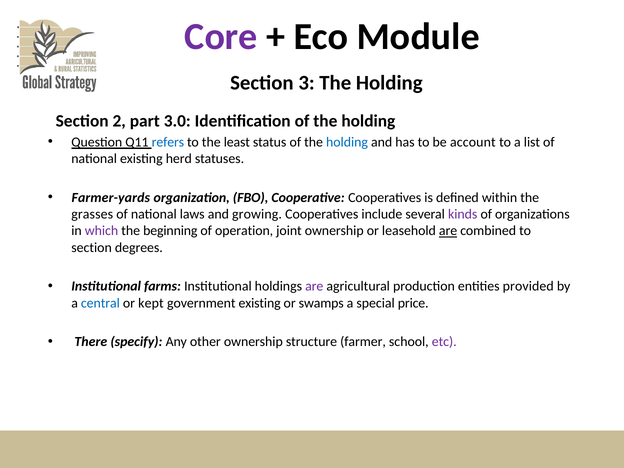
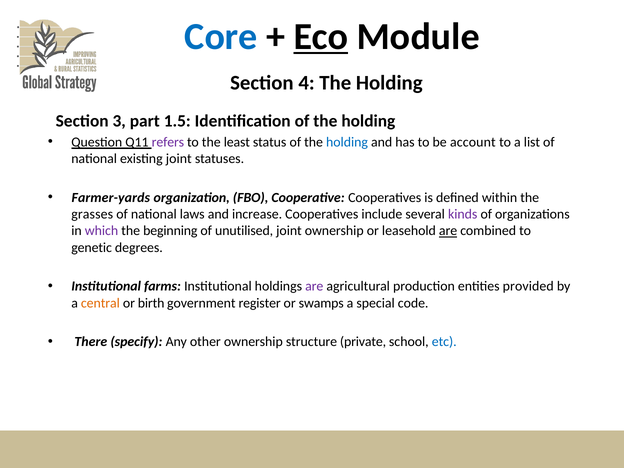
Core colour: purple -> blue
Eco underline: none -> present
3: 3 -> 4
2: 2 -> 3
3.0: 3.0 -> 1.5
refers colour: blue -> purple
existing herd: herd -> joint
growing: growing -> increase
operation: operation -> unutilised
section at (92, 248): section -> genetic
central colour: blue -> orange
kept: kept -> birth
government existing: existing -> register
price: price -> code
farmer: farmer -> private
etc colour: purple -> blue
